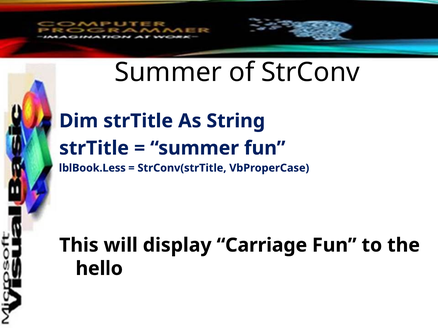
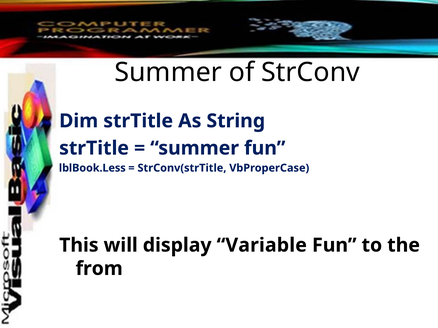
Carriage: Carriage -> Variable
hello: hello -> from
